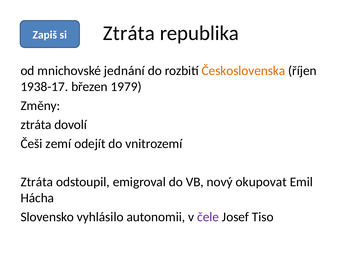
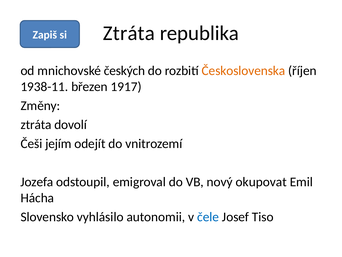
jednání: jednání -> českých
1938-17: 1938-17 -> 1938-11
1979: 1979 -> 1917
zemí: zemí -> jejím
Ztráta at (37, 182): Ztráta -> Jozefa
čele colour: purple -> blue
